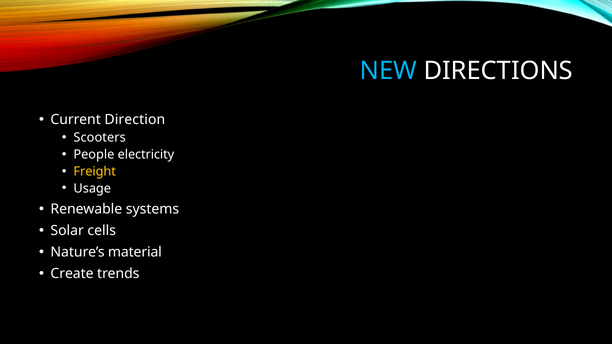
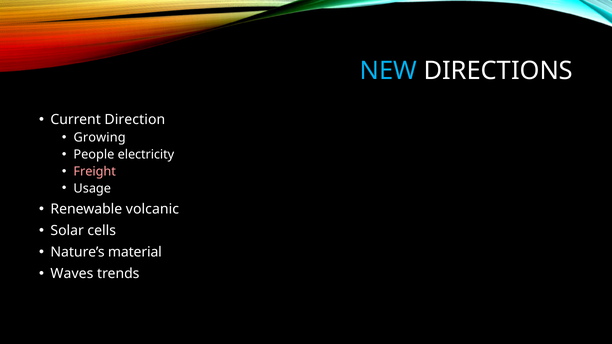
Scooters: Scooters -> Growing
Freight colour: yellow -> pink
systems: systems -> volcanic
Create: Create -> Waves
